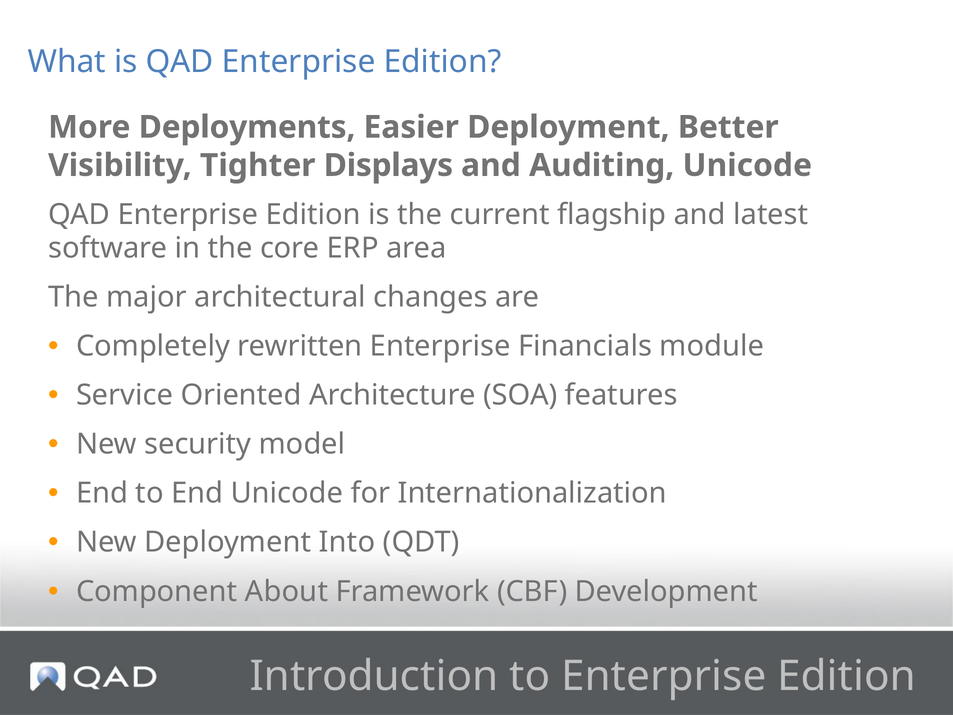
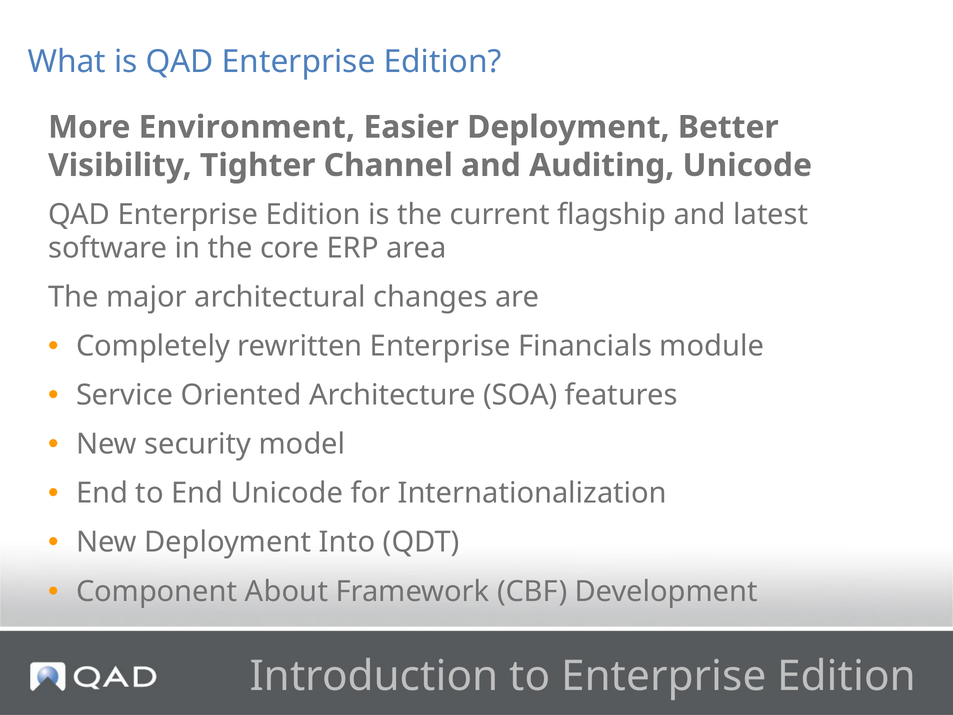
Deployments: Deployments -> Environment
Displays: Displays -> Channel
